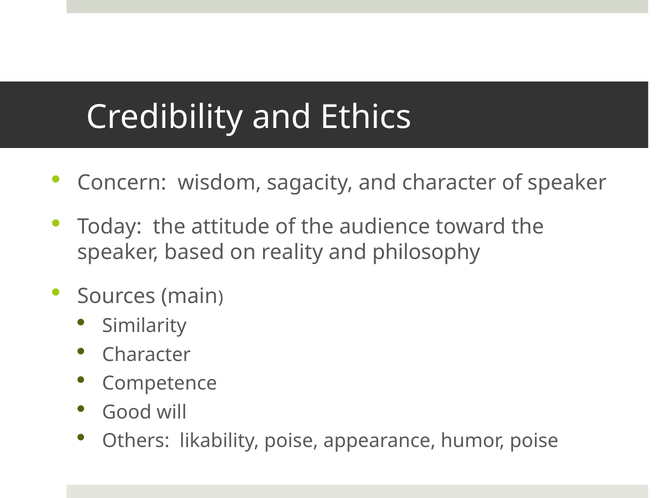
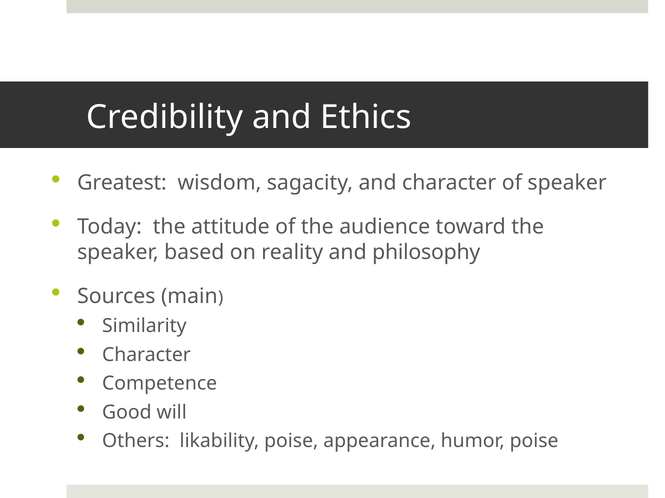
Concern: Concern -> Greatest
